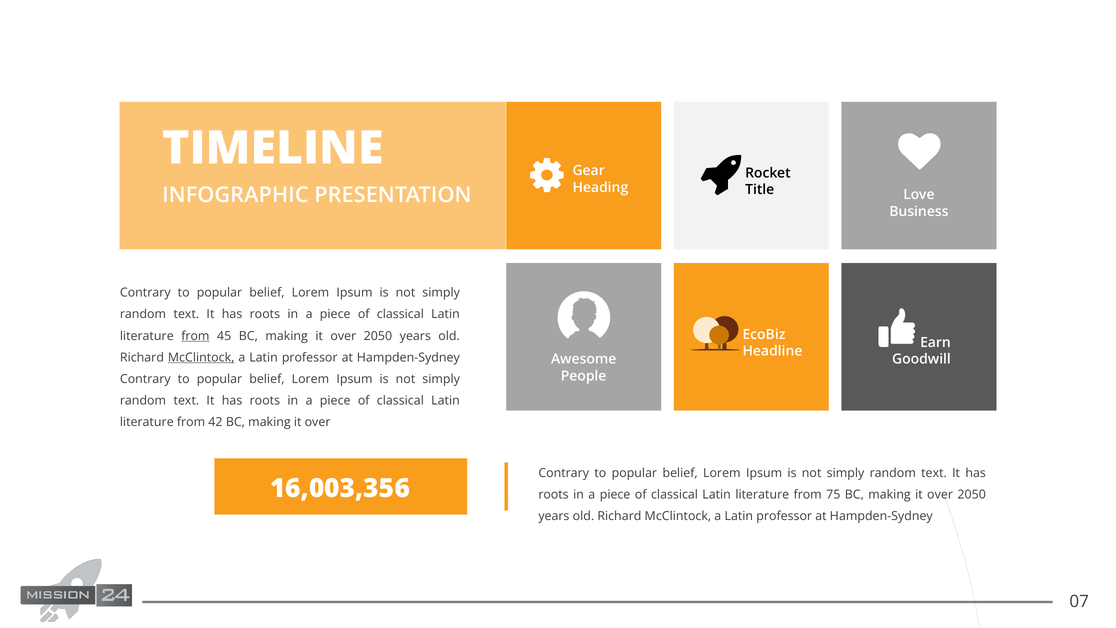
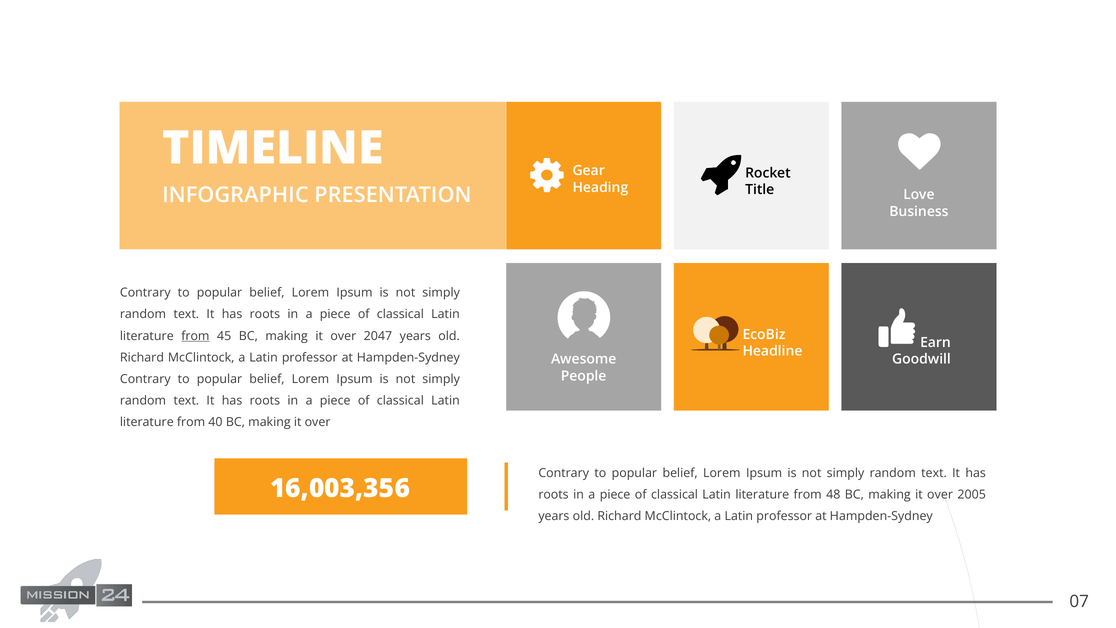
2050 at (378, 336): 2050 -> 2047
McClintock at (201, 357) underline: present -> none
42: 42 -> 40
75: 75 -> 48
2050 at (972, 495): 2050 -> 2005
